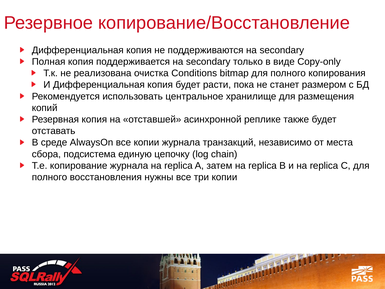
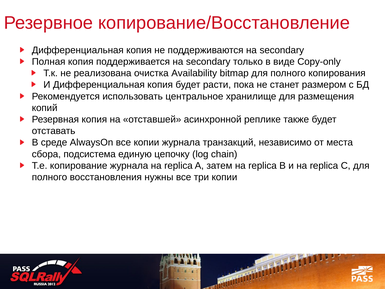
Conditions: Conditions -> Availability
